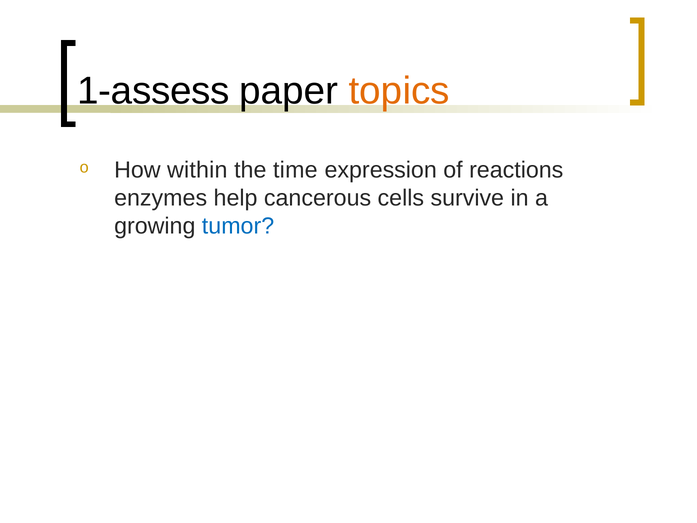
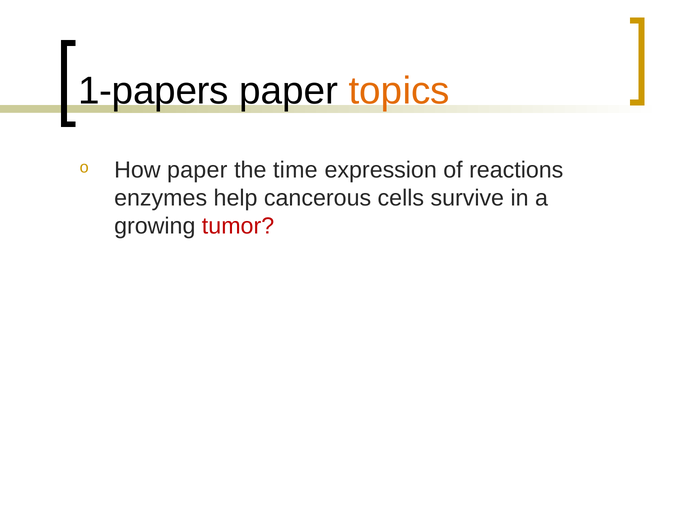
1-assess: 1-assess -> 1-papers
How within: within -> paper
tumor colour: blue -> red
